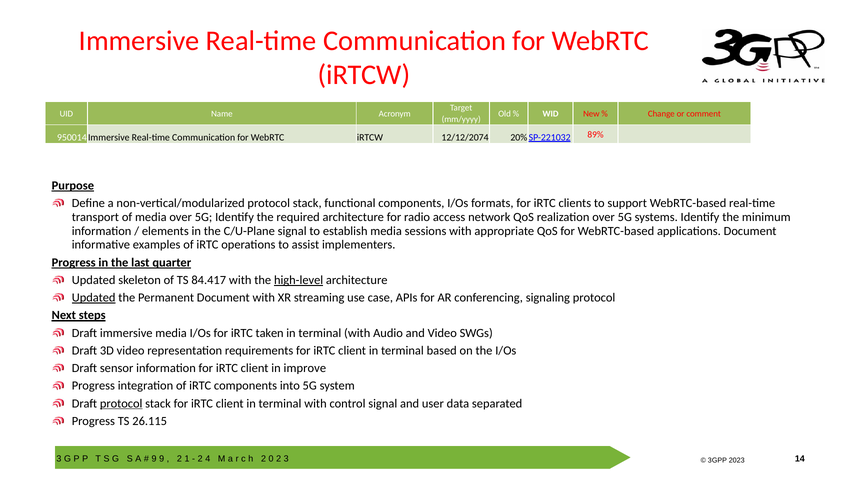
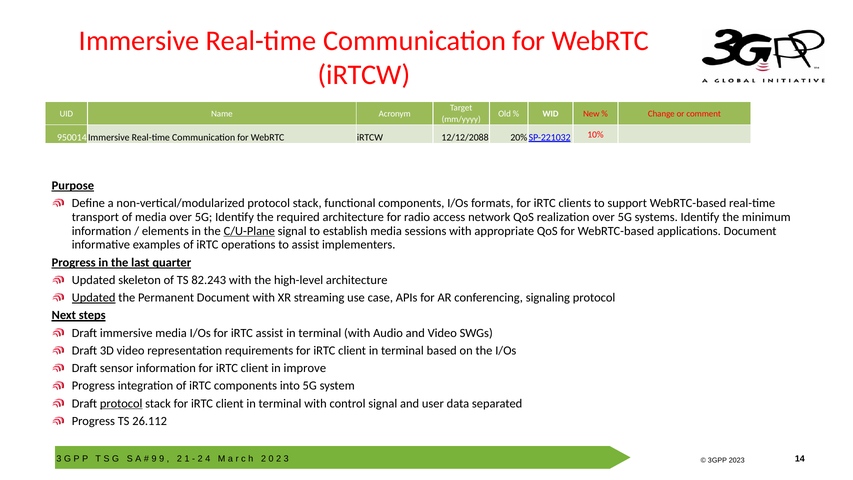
12/12/2074: 12/12/2074 -> 12/12/2088
89%: 89% -> 10%
C/U-Plane underline: none -> present
84.417: 84.417 -> 82.243
high-level underline: present -> none
iRTC taken: taken -> assist
26.115: 26.115 -> 26.112
